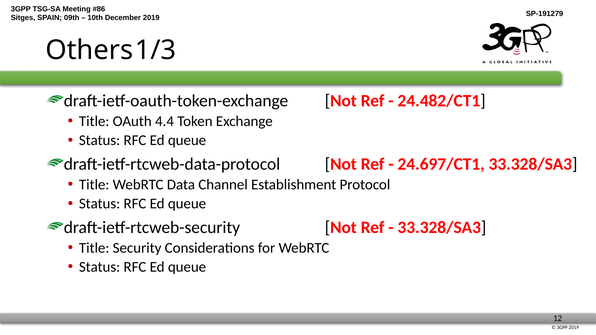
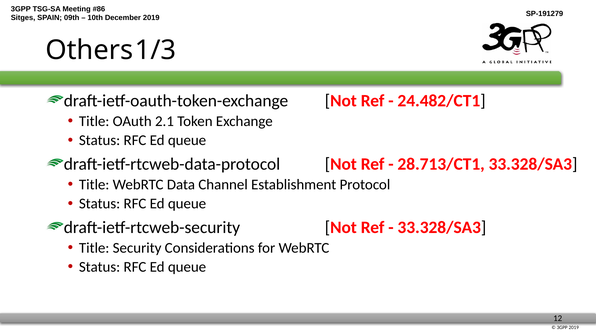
4.4: 4.4 -> 2.1
24.697/CT1: 24.697/CT1 -> 28.713/CT1
